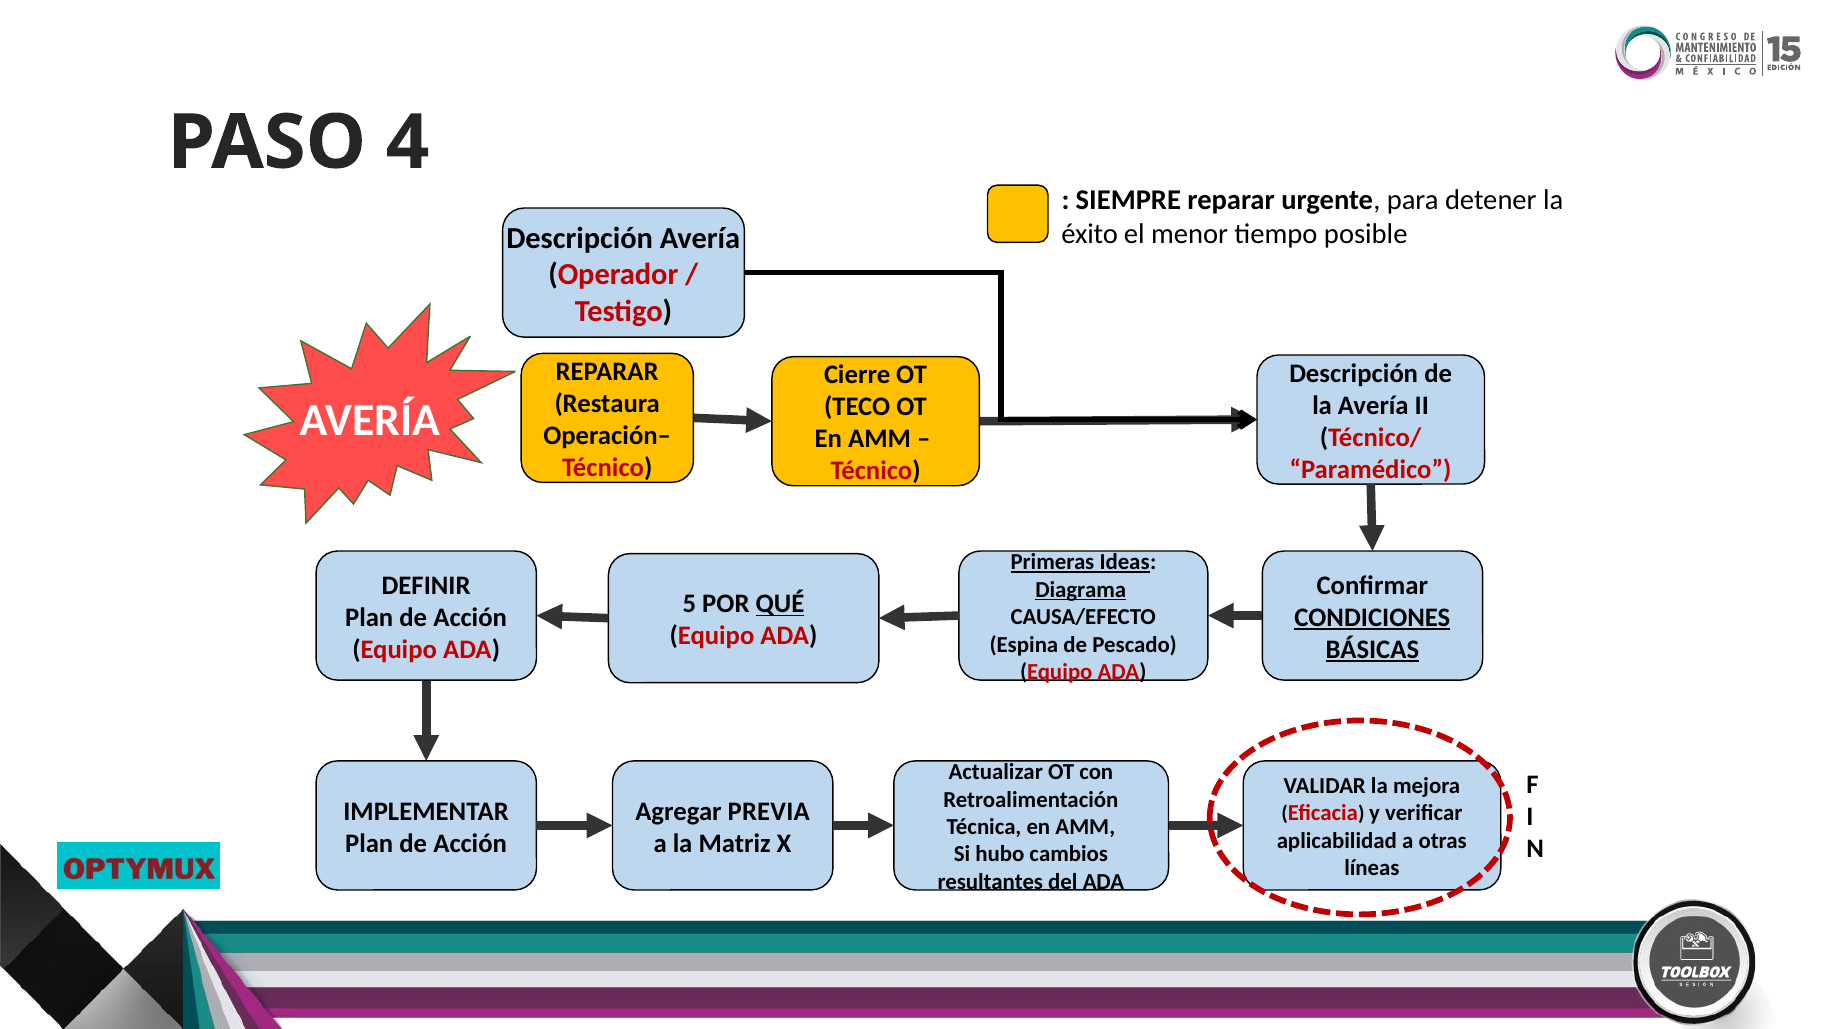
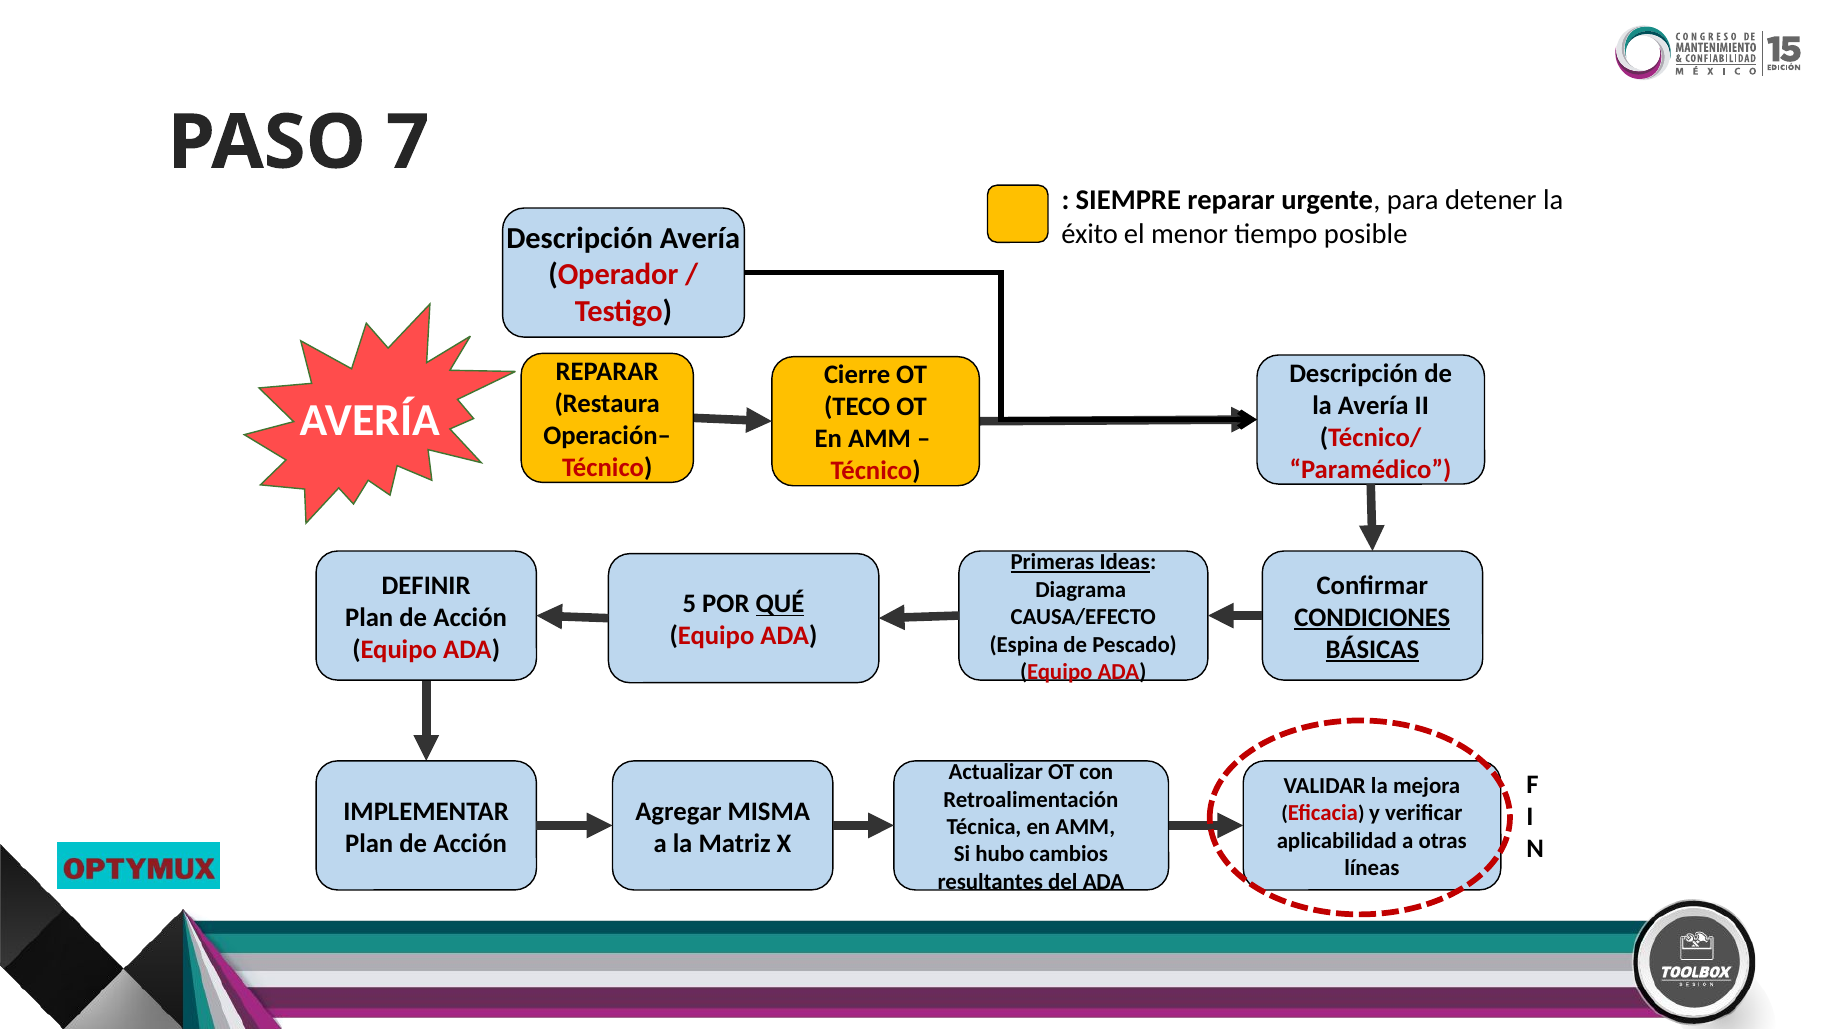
4: 4 -> 7
Diagrama underline: present -> none
PREVIA: PREVIA -> MISMA
